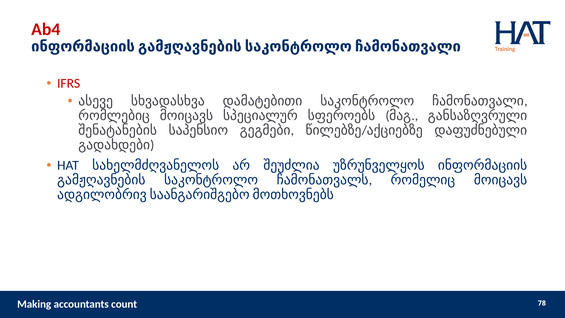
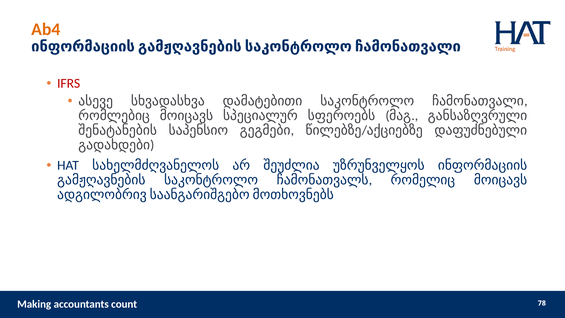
Ab4 colour: red -> orange
